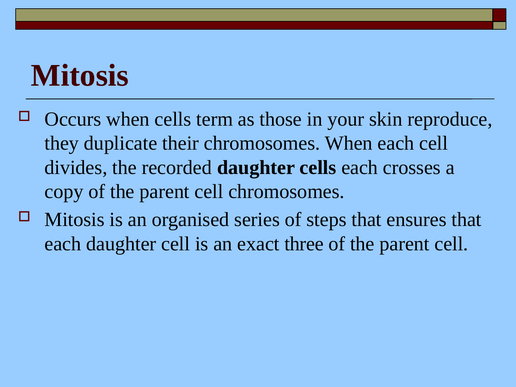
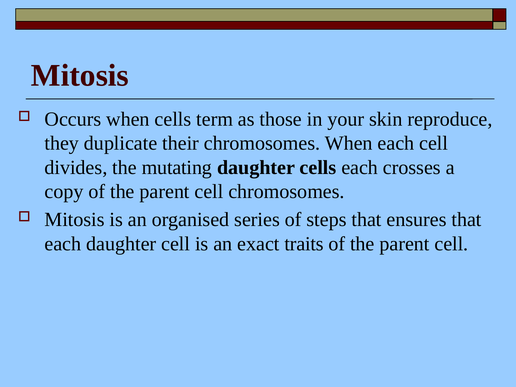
recorded: recorded -> mutating
three: three -> traits
